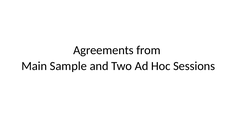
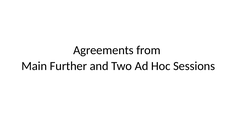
Sample: Sample -> Further
